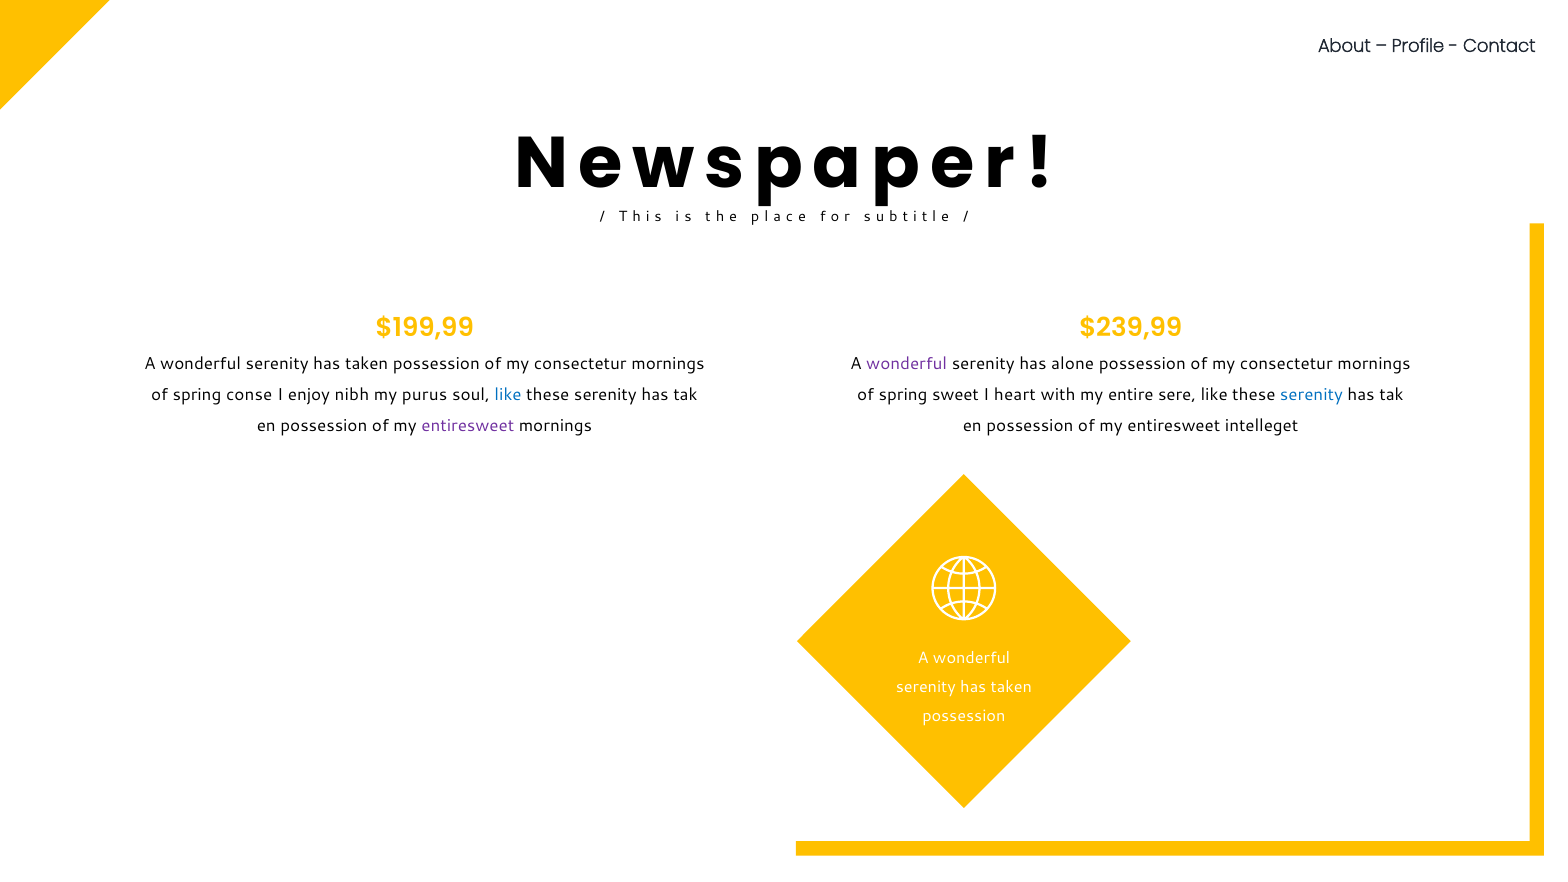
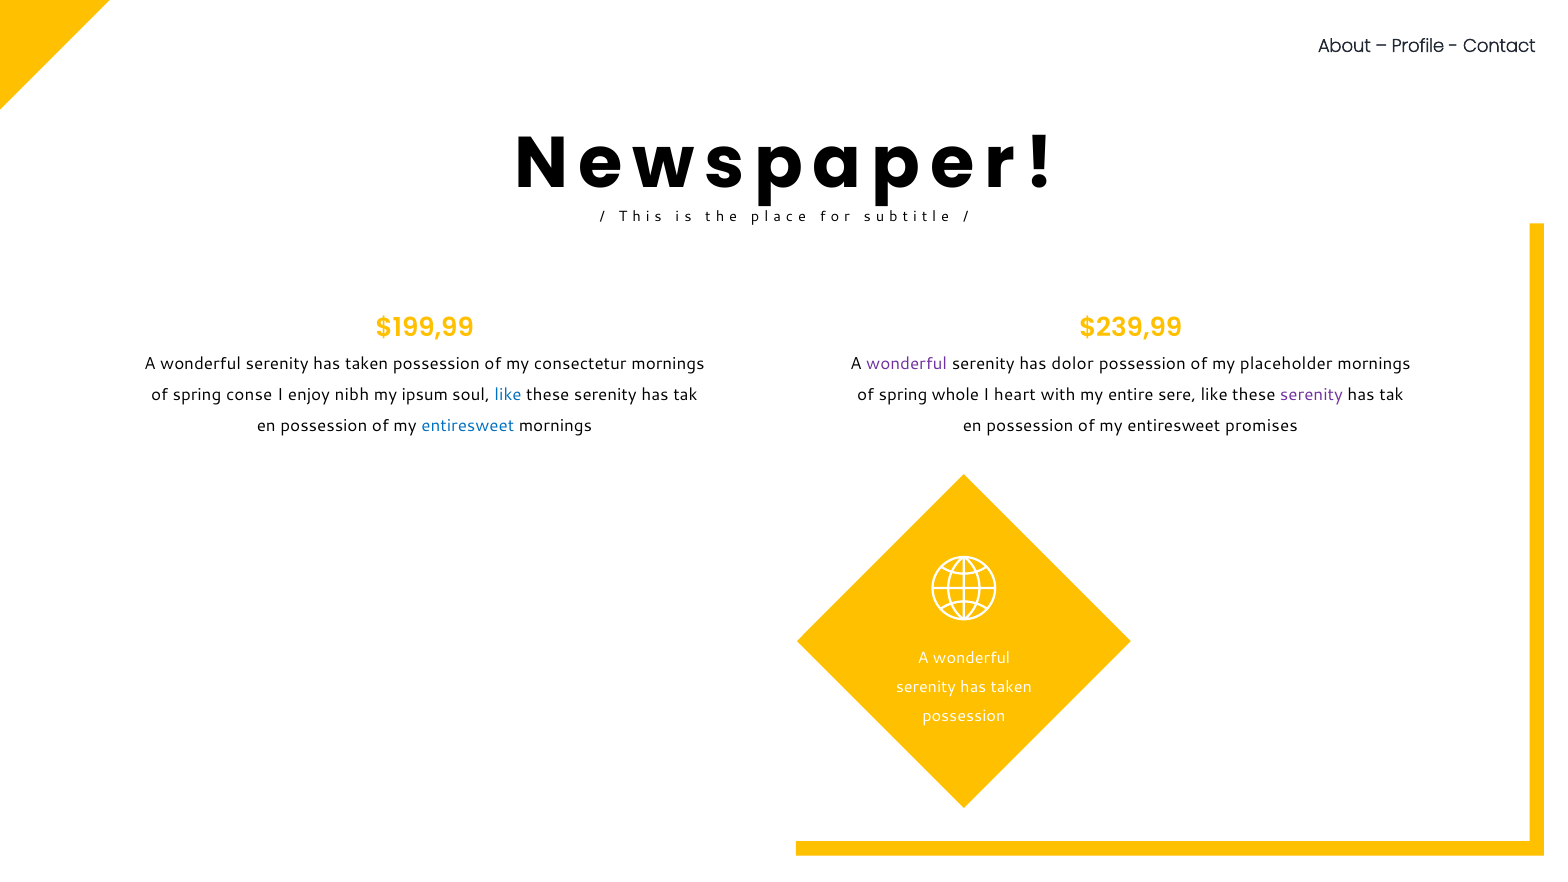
alone: alone -> dolor
consectetur at (1286, 364): consectetur -> placeholder
purus: purus -> ipsum
sweet: sweet -> whole
serenity at (1311, 395) colour: blue -> purple
entiresweet at (468, 426) colour: purple -> blue
intelleget: intelleget -> promises
